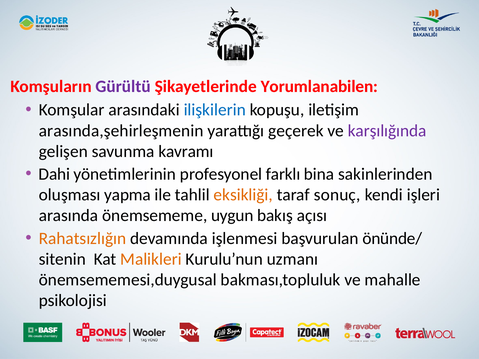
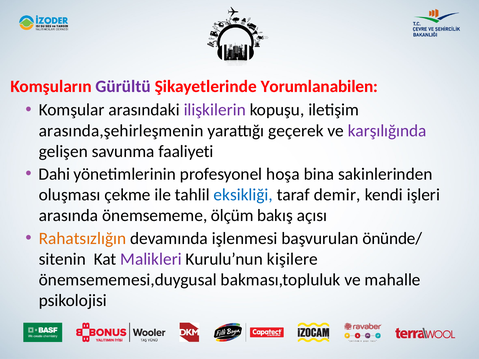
ilişkilerin colour: blue -> purple
kavramı: kavramı -> faaliyeti
farklı: farklı -> hoşa
yapma: yapma -> çekme
eksikliği colour: orange -> blue
sonuç: sonuç -> demir
uygun: uygun -> ölçüm
Malikleri colour: orange -> purple
uzmanı: uzmanı -> kişilere
